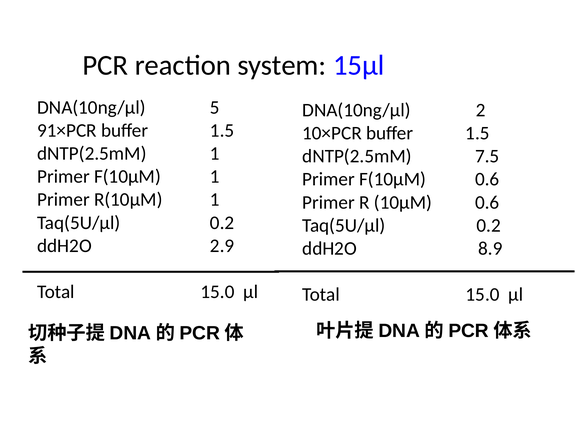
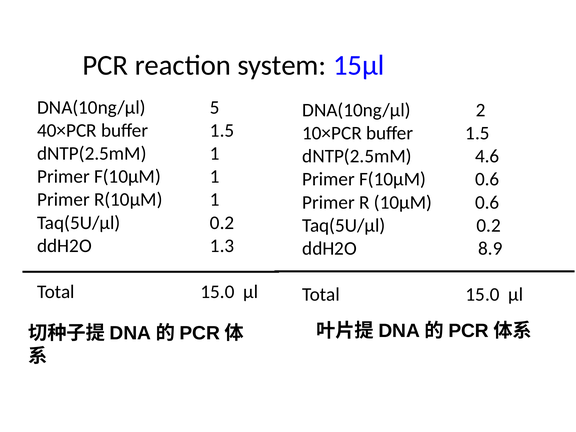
91×PCR: 91×PCR -> 40×PCR
7.5: 7.5 -> 4.6
2.9: 2.9 -> 1.3
